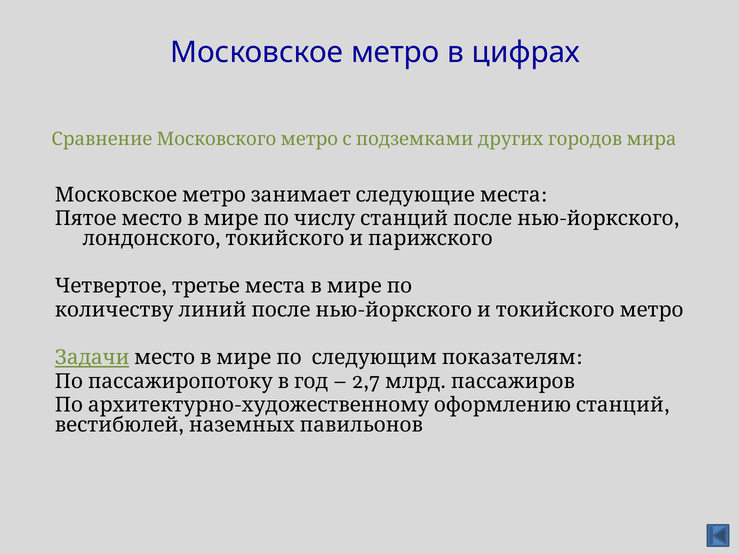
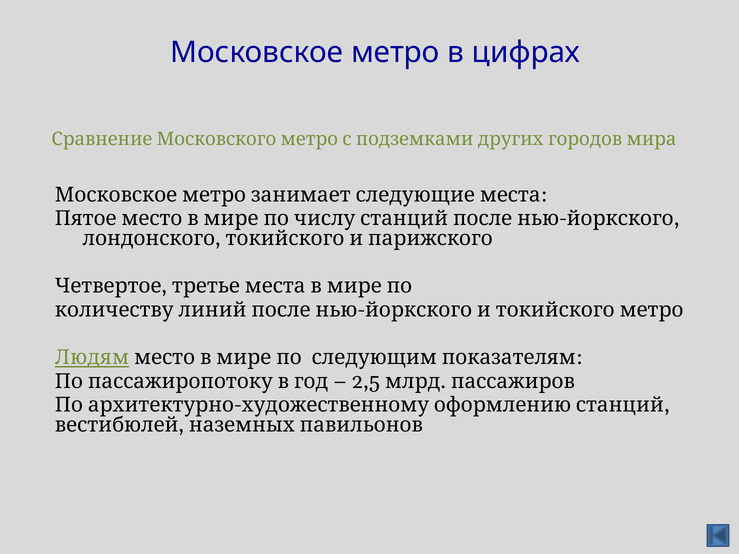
Задачи: Задачи -> Людям
2,7: 2,7 -> 2,5
